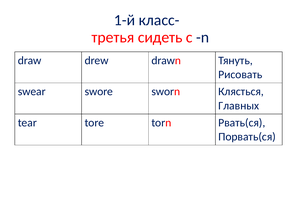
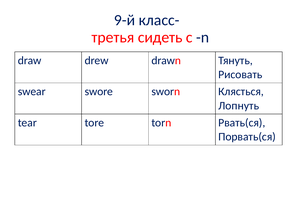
1-й: 1-й -> 9-й
Главных: Главных -> Лопнуть
